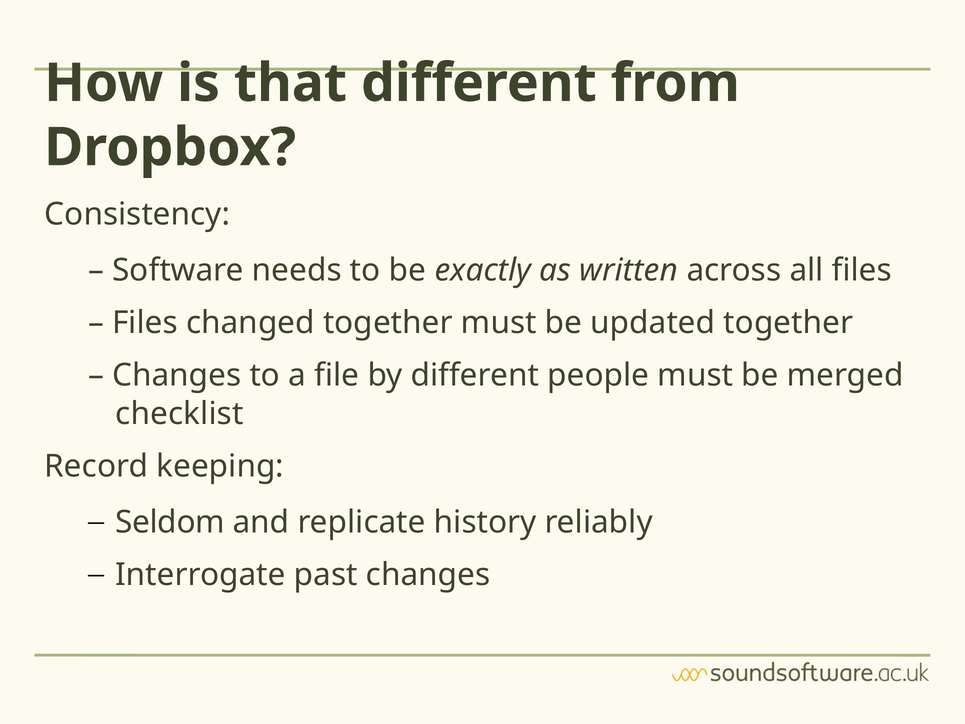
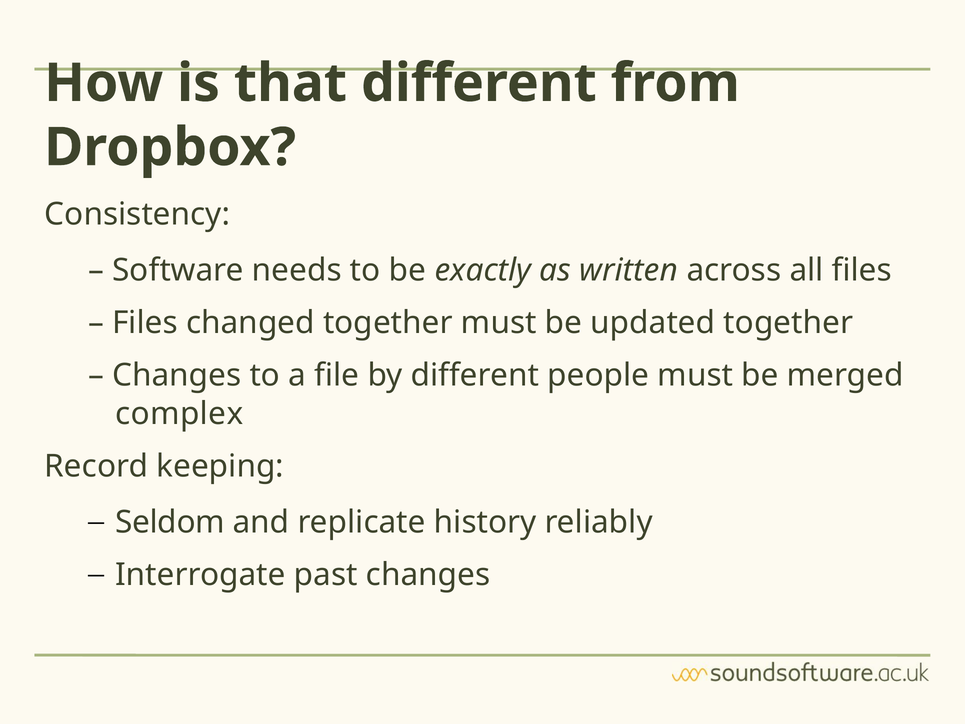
checklist: checklist -> complex
